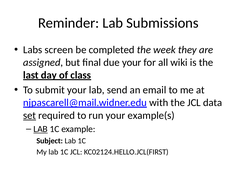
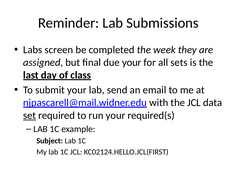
wiki: wiki -> sets
example(s: example(s -> required(s
LAB at (41, 129) underline: present -> none
